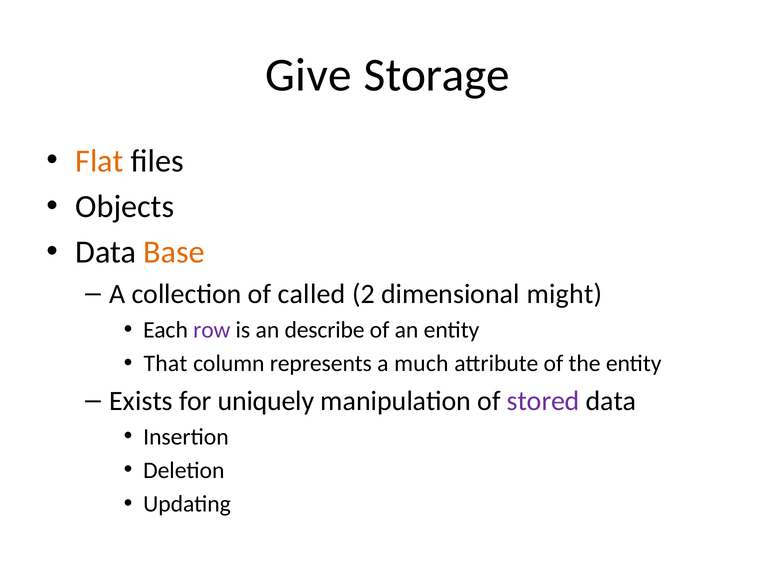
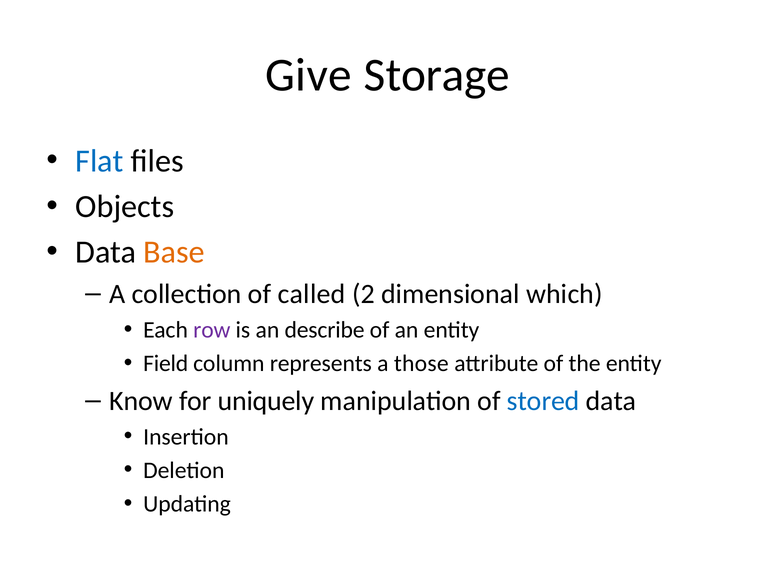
Flat colour: orange -> blue
might: might -> which
That: That -> Field
much: much -> those
Exists: Exists -> Know
stored colour: purple -> blue
